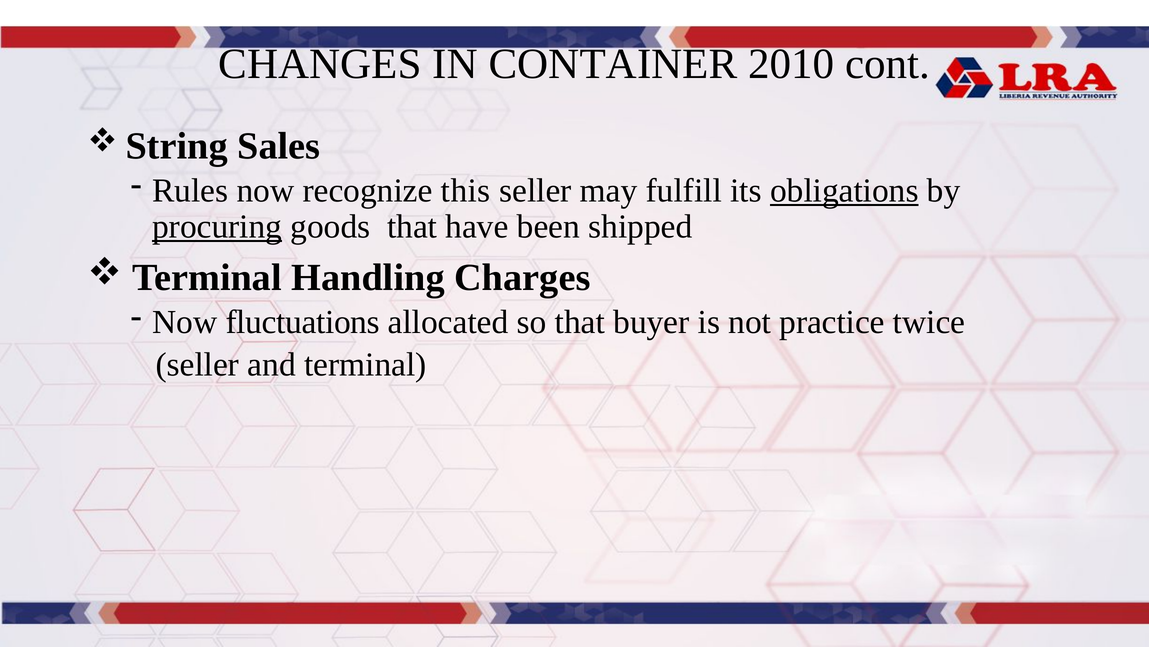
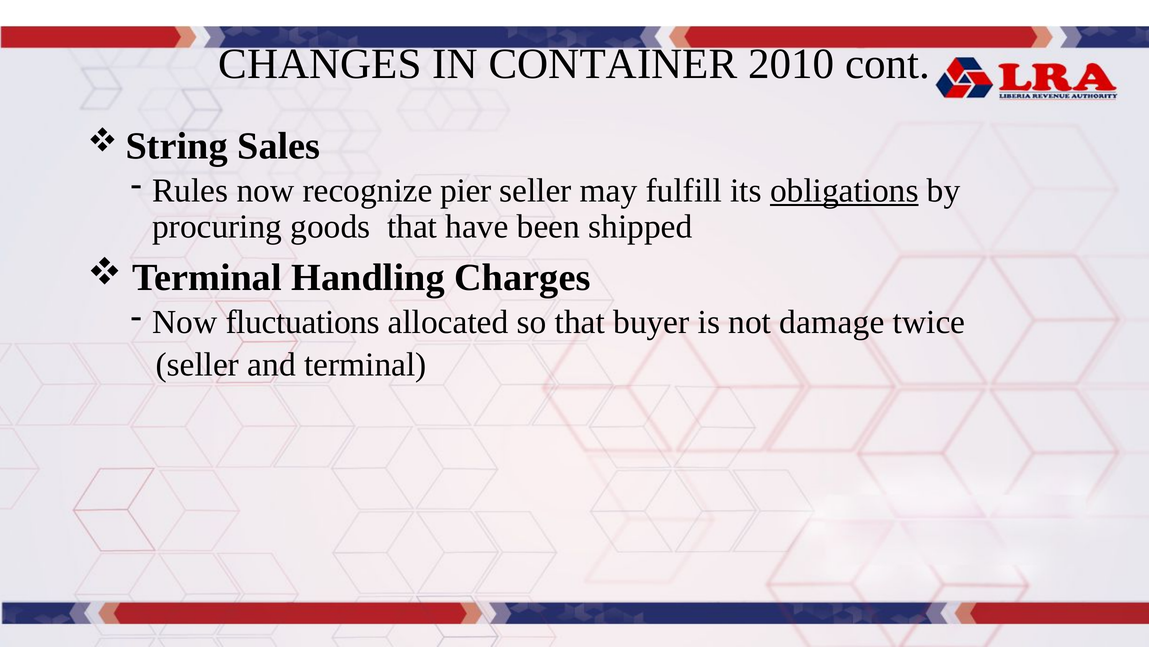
this: this -> pier
procuring underline: present -> none
practice: practice -> damage
